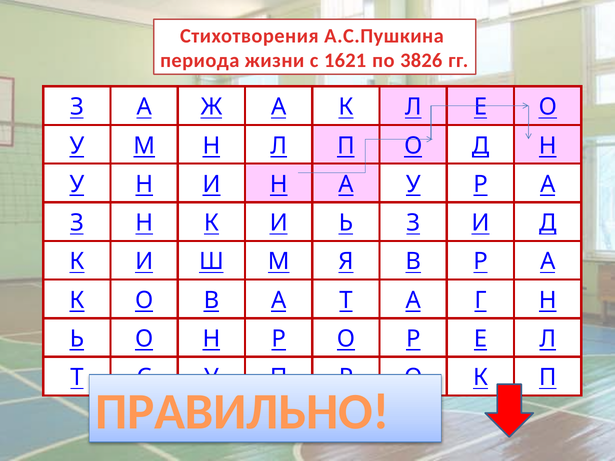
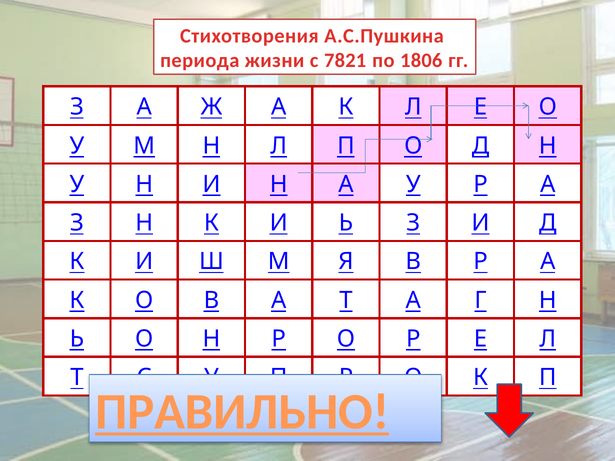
1621: 1621 -> 7821
3826: 3826 -> 1806
ПРАВИЛЬНО underline: none -> present
